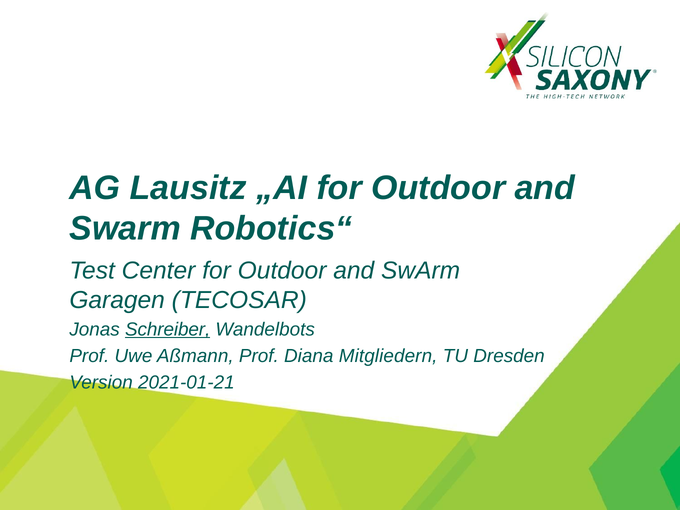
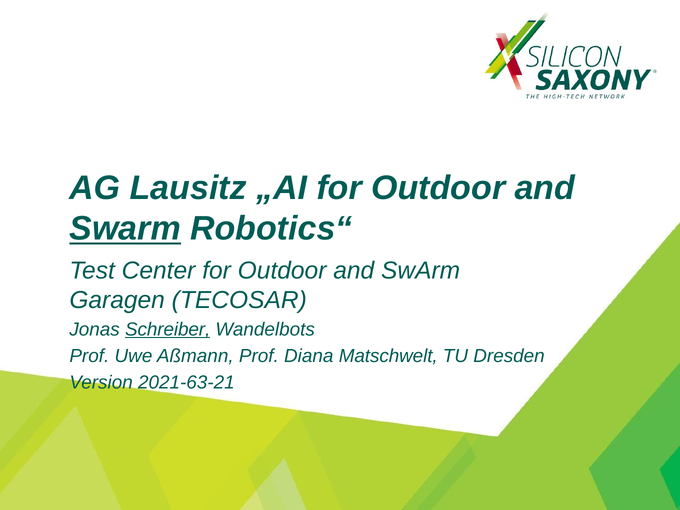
Swarm at (125, 229) underline: none -> present
Mitgliedern: Mitgliedern -> Matschwelt
2021-01-21: 2021-01-21 -> 2021-63-21
